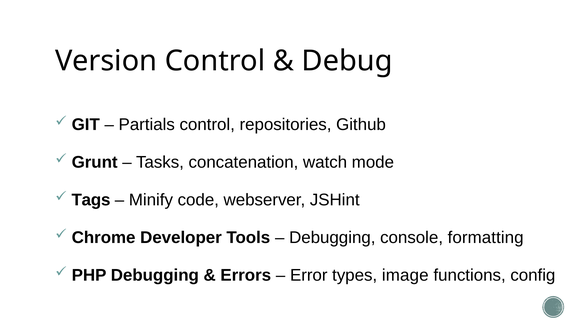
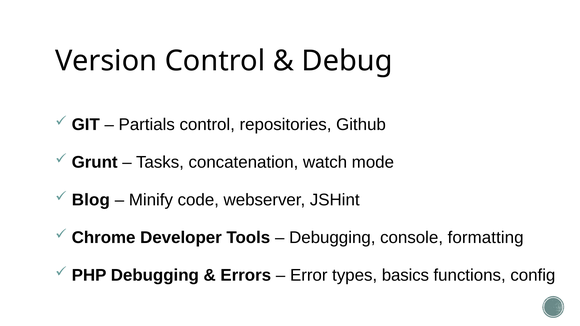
Tags: Tags -> Blog
image: image -> basics
